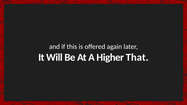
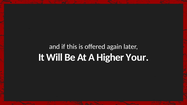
That: That -> Your
